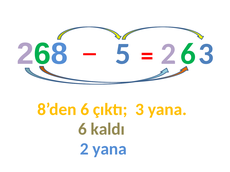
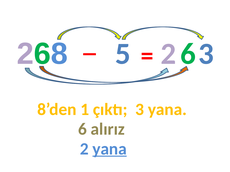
8’den 6: 6 -> 1
kaldı: kaldı -> alırız
yana at (110, 149) underline: none -> present
